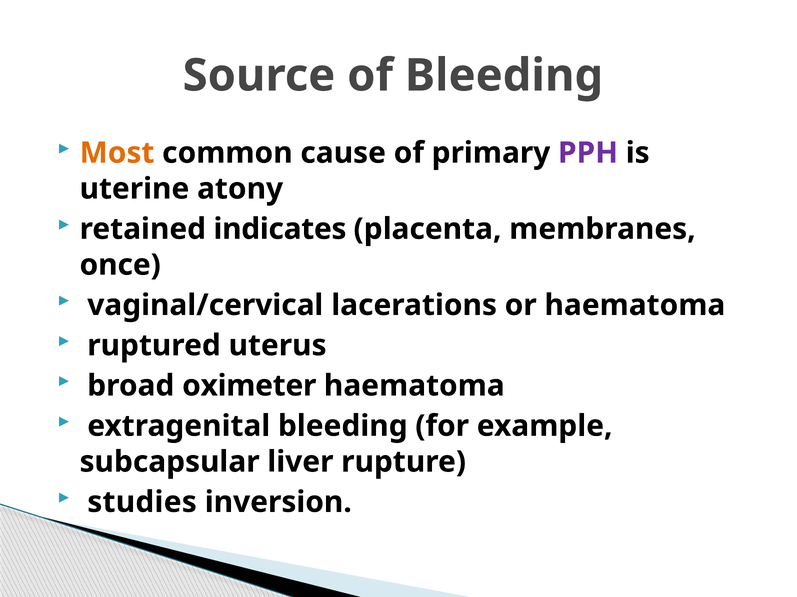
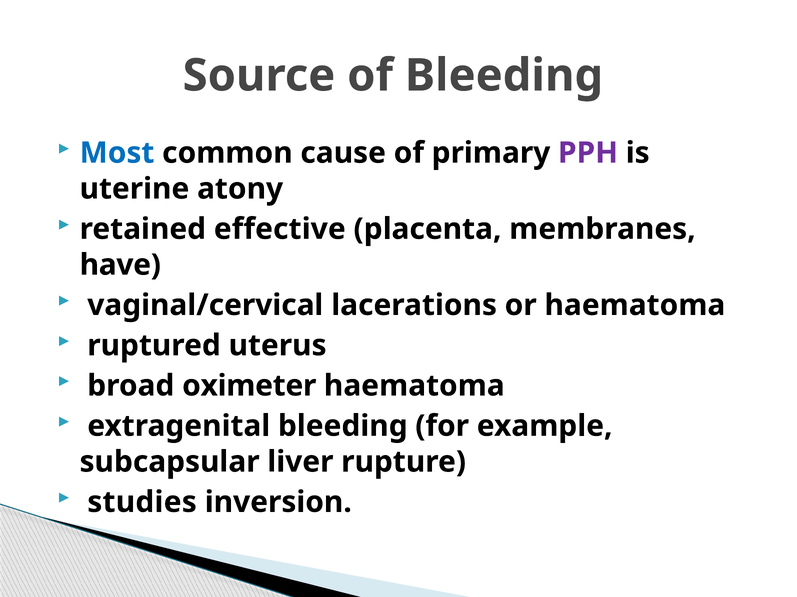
Most colour: orange -> blue
indicates: indicates -> effective
once: once -> have
